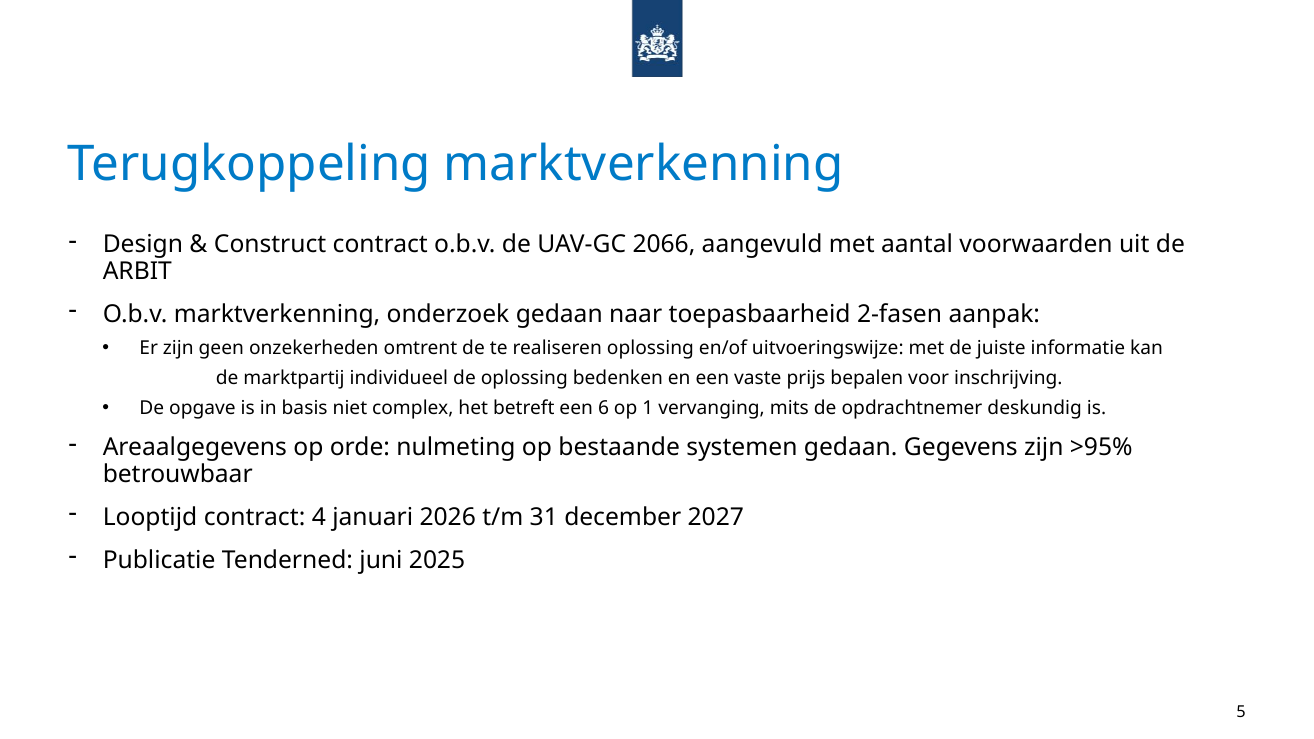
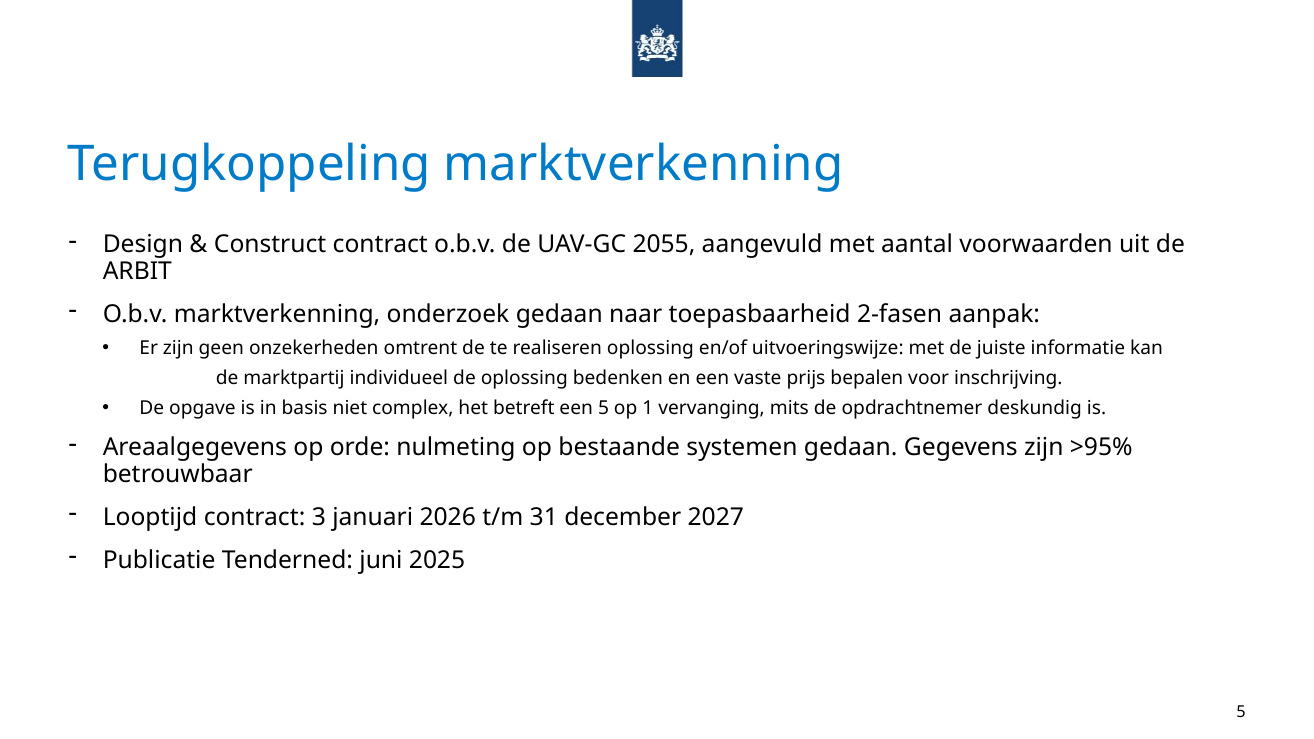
2066: 2066 -> 2055
een 6: 6 -> 5
4: 4 -> 3
